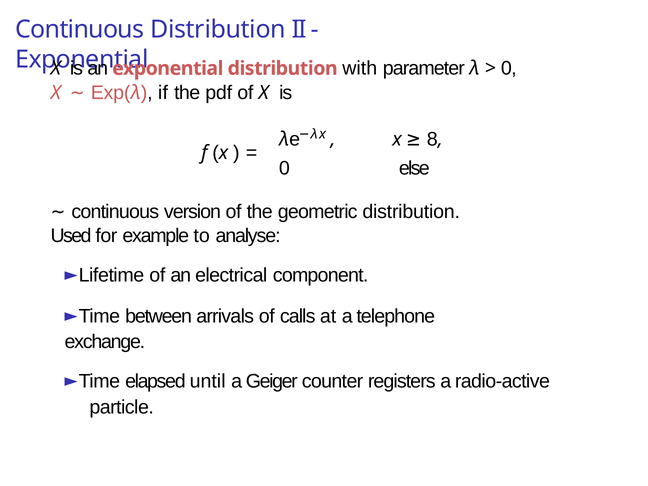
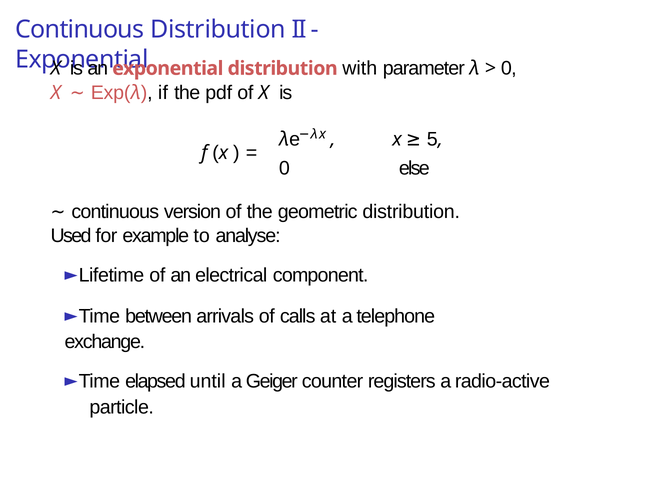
8: 8 -> 5
